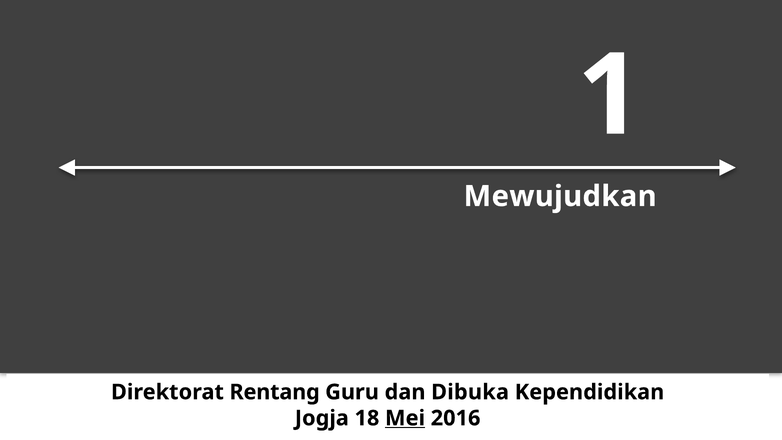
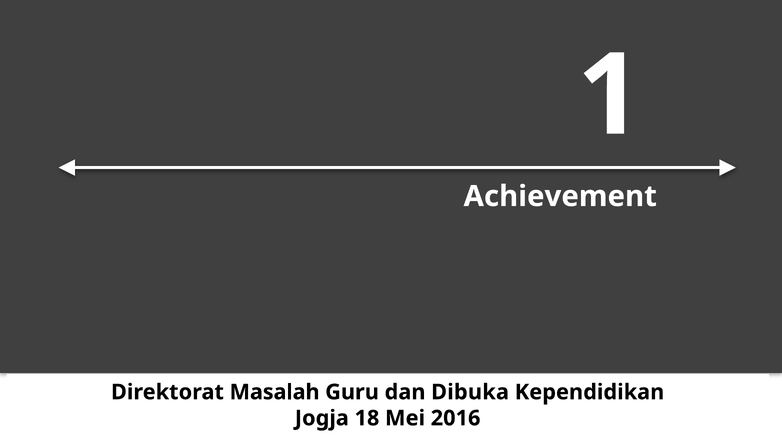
Mewujudkan: Mewujudkan -> Achievement
Rentang: Rentang -> Masalah
Mei underline: present -> none
